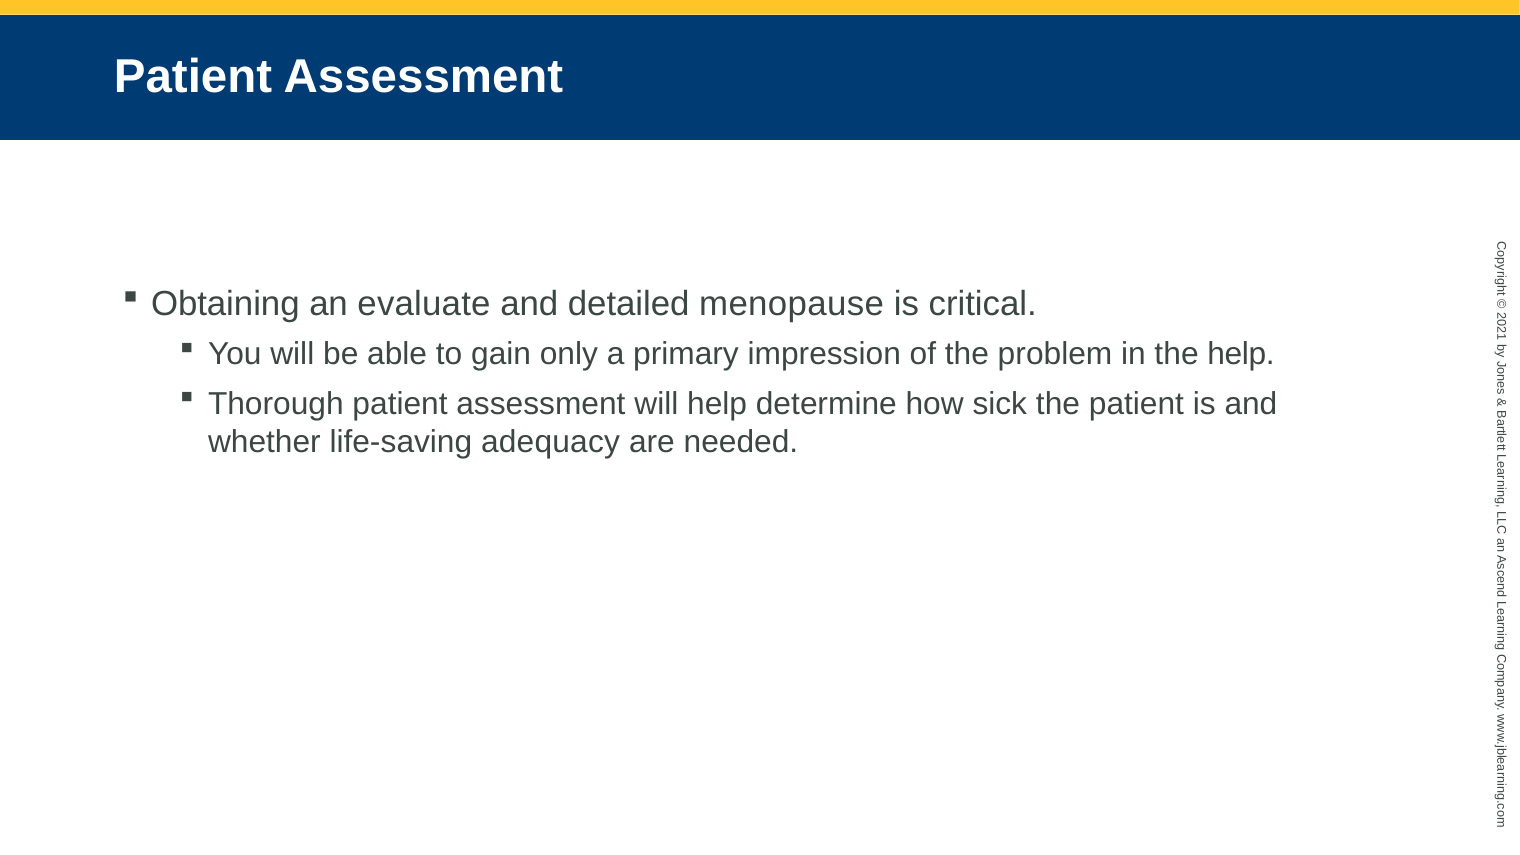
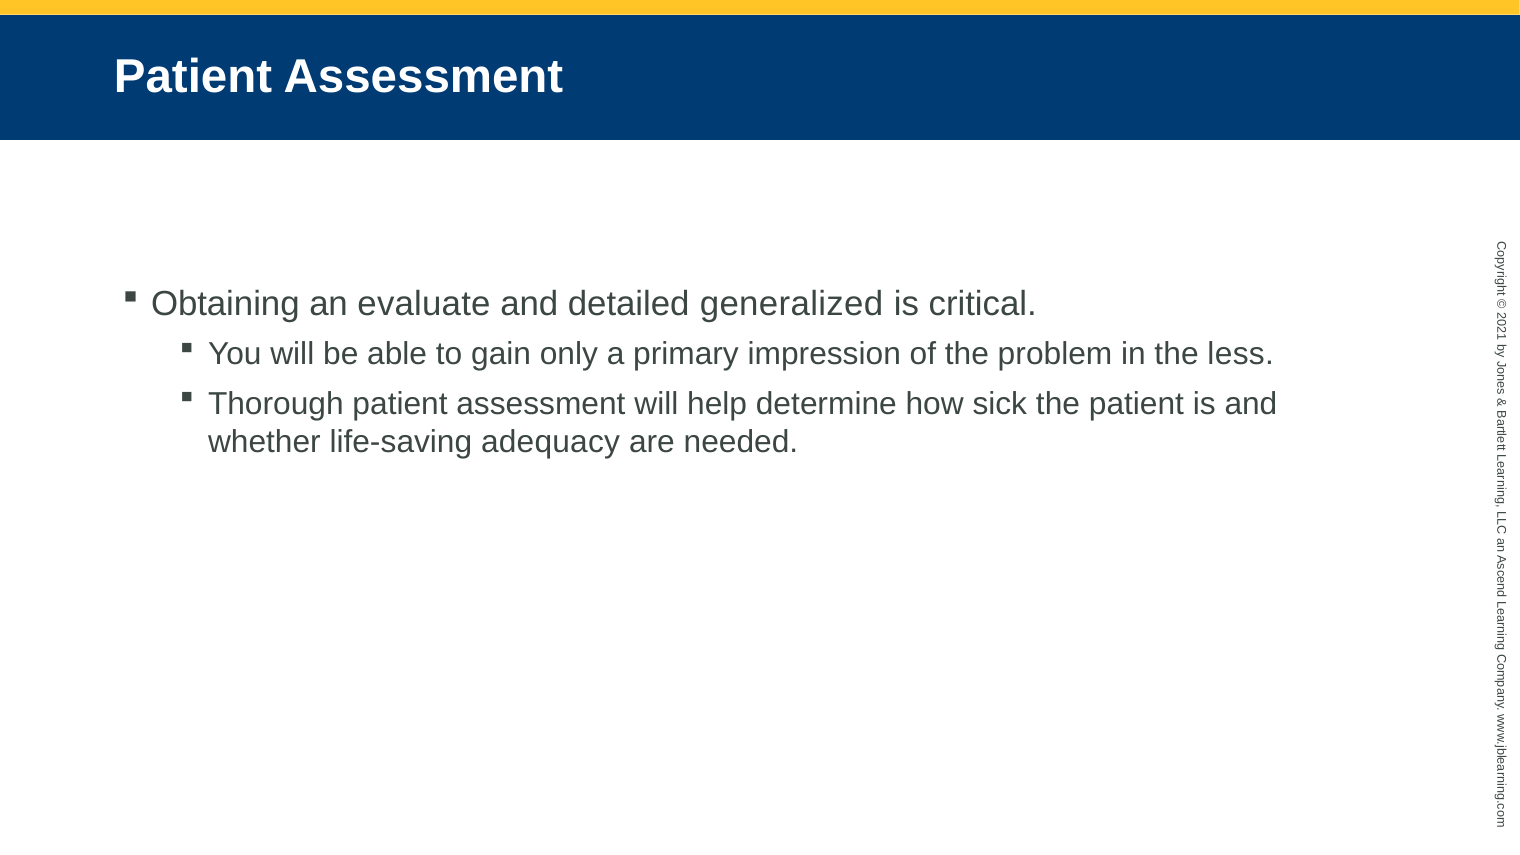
menopause: menopause -> generalized
the help: help -> less
